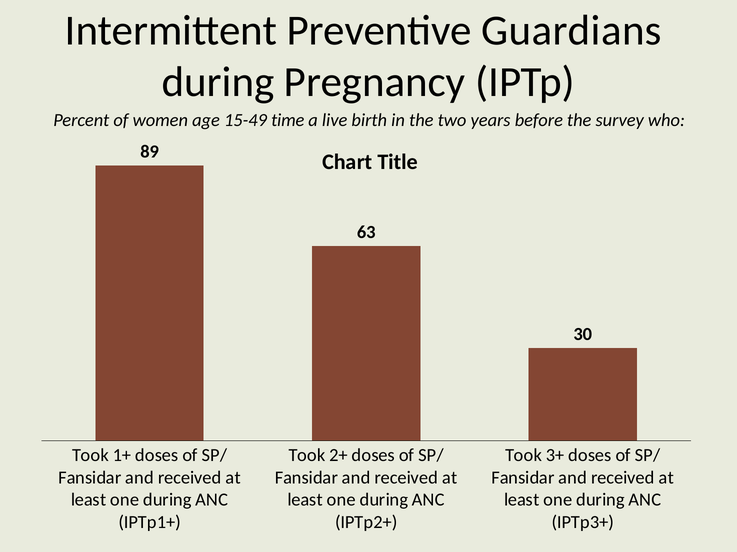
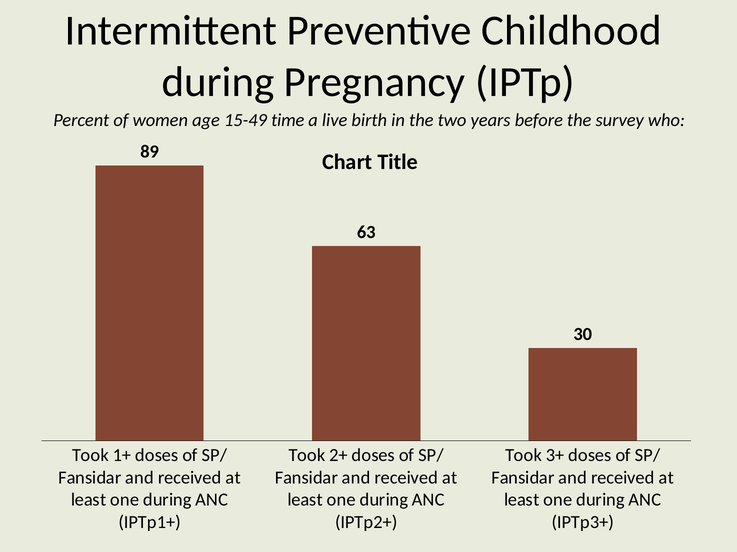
Guardians: Guardians -> Childhood
